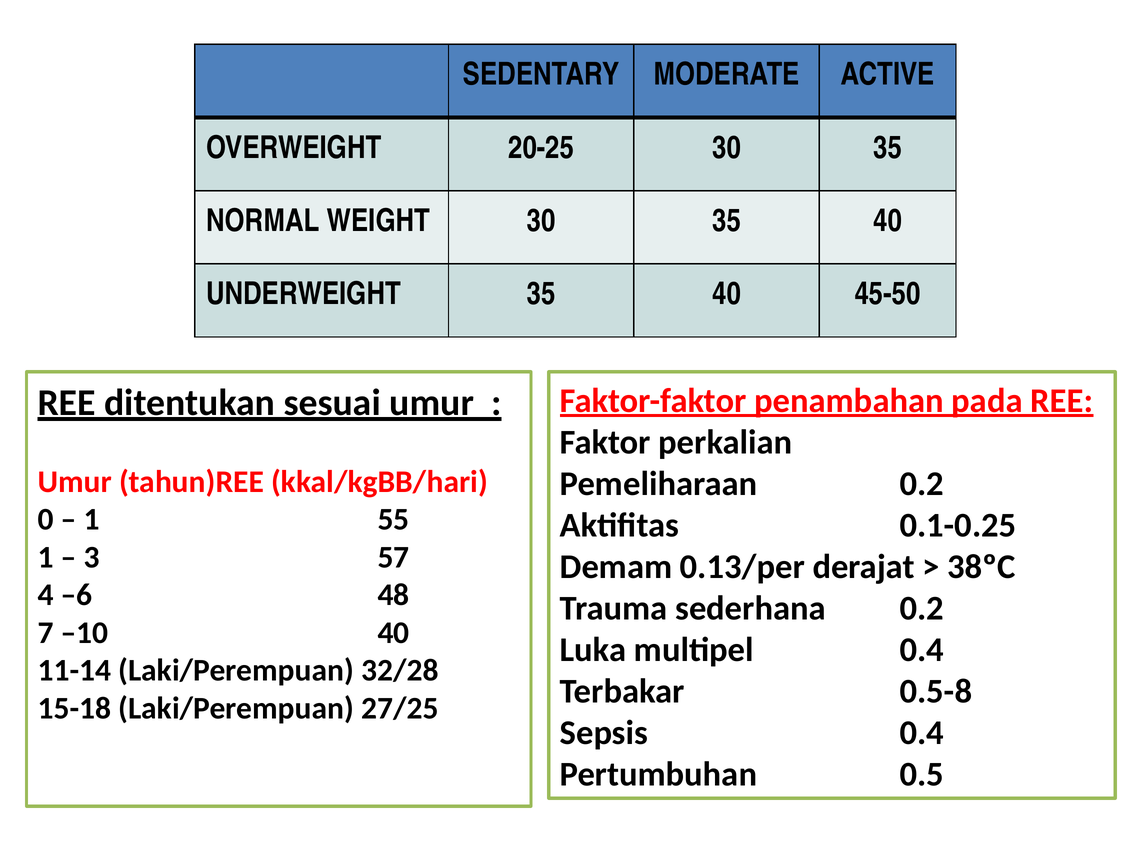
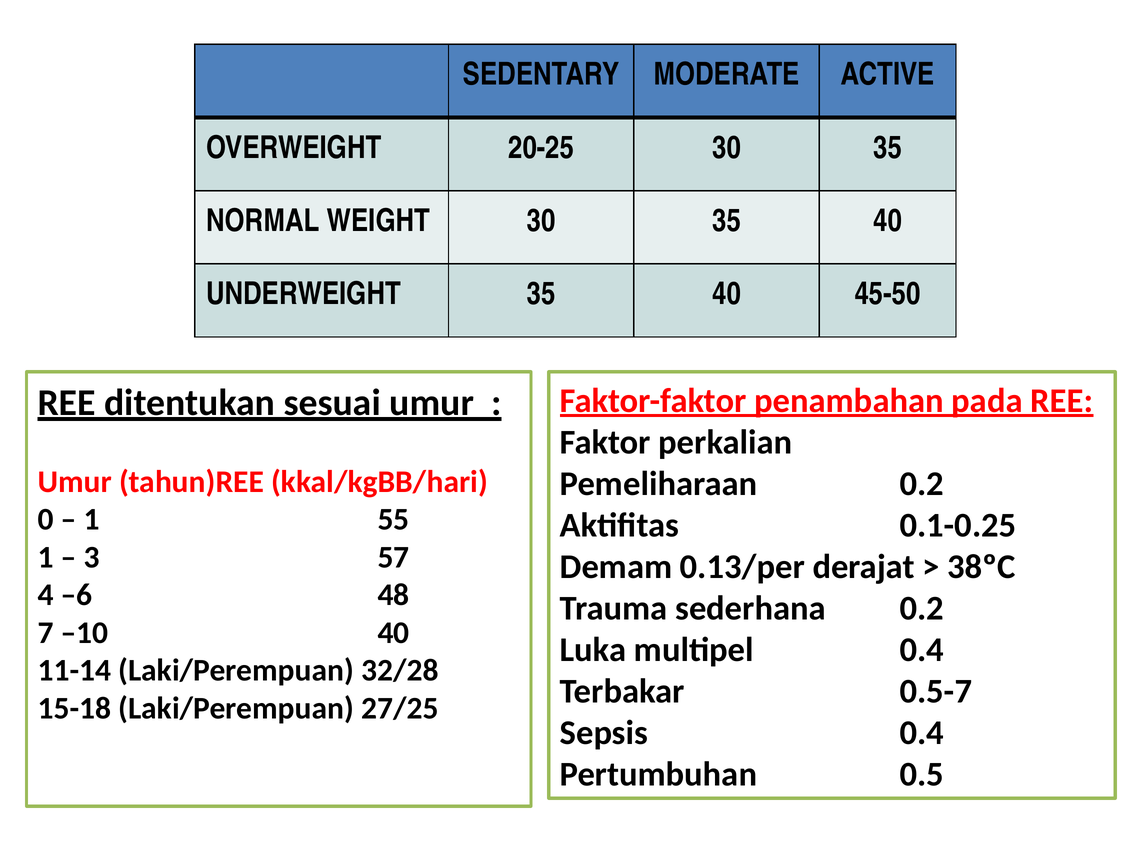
0.5-8: 0.5-8 -> 0.5-7
